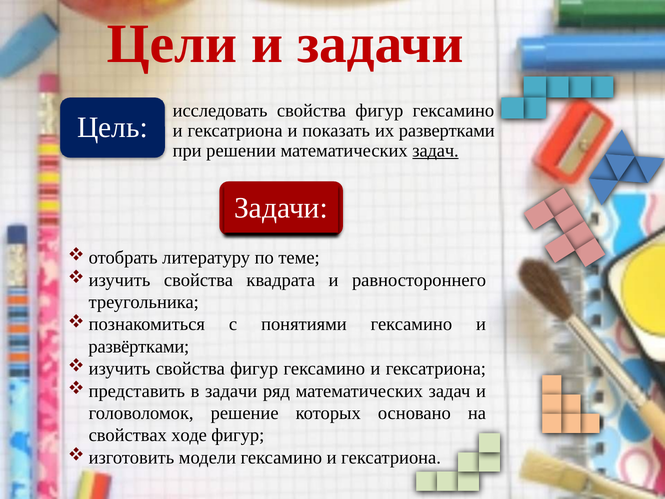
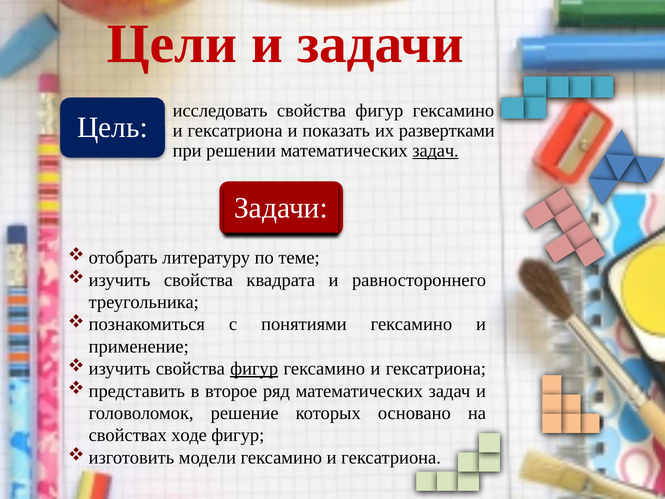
развёртками: развёртками -> применение
фигур at (254, 369) underline: none -> present
в задачи: задачи -> второе
